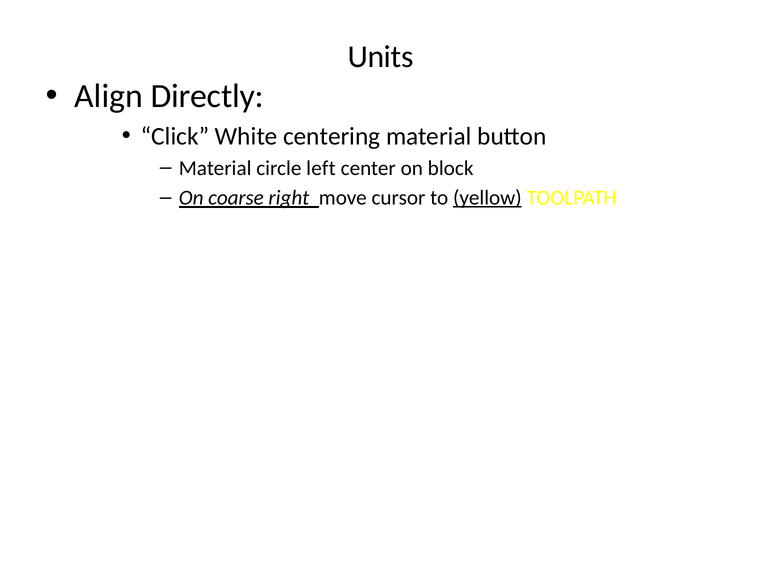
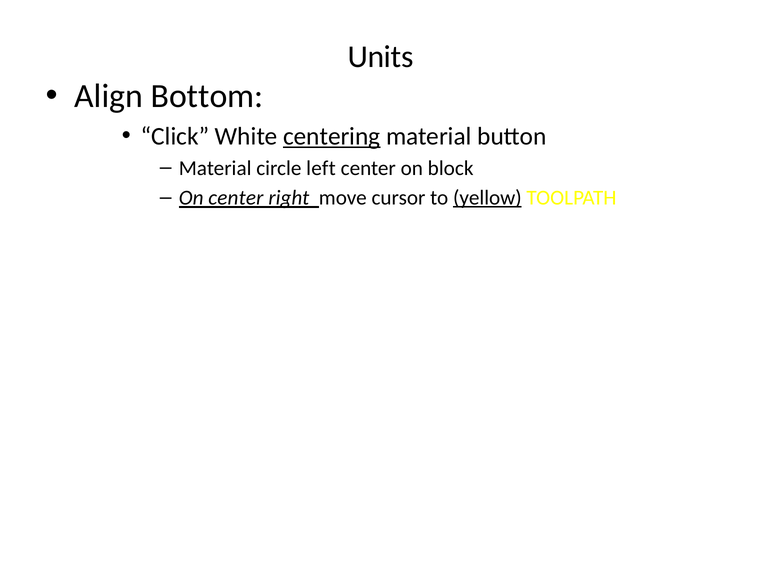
Directly: Directly -> Bottom
centering underline: none -> present
On coarse: coarse -> center
